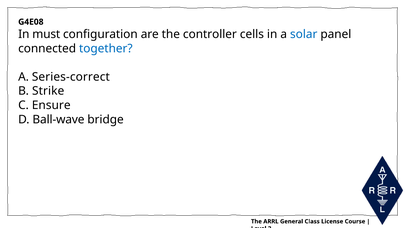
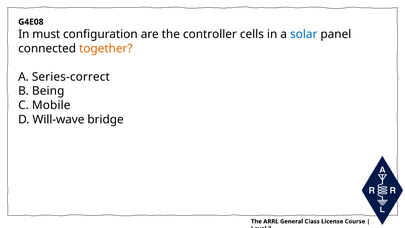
together colour: blue -> orange
Strike: Strike -> Being
Ensure: Ensure -> Mobile
Ball-wave: Ball-wave -> Will-wave
